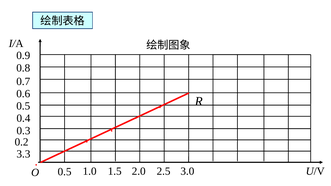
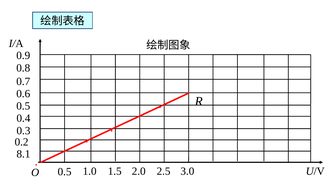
3.3: 3.3 -> 8.1
